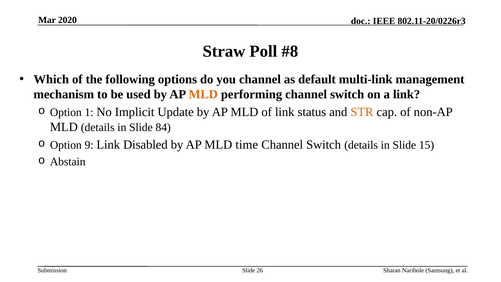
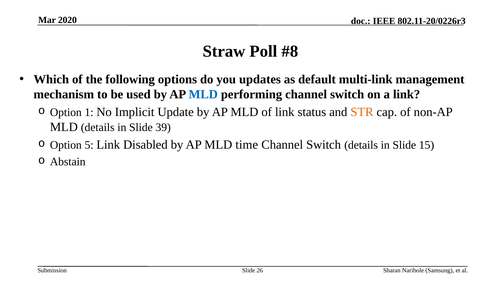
you channel: channel -> updates
MLD at (203, 94) colour: orange -> blue
84: 84 -> 39
9: 9 -> 5
